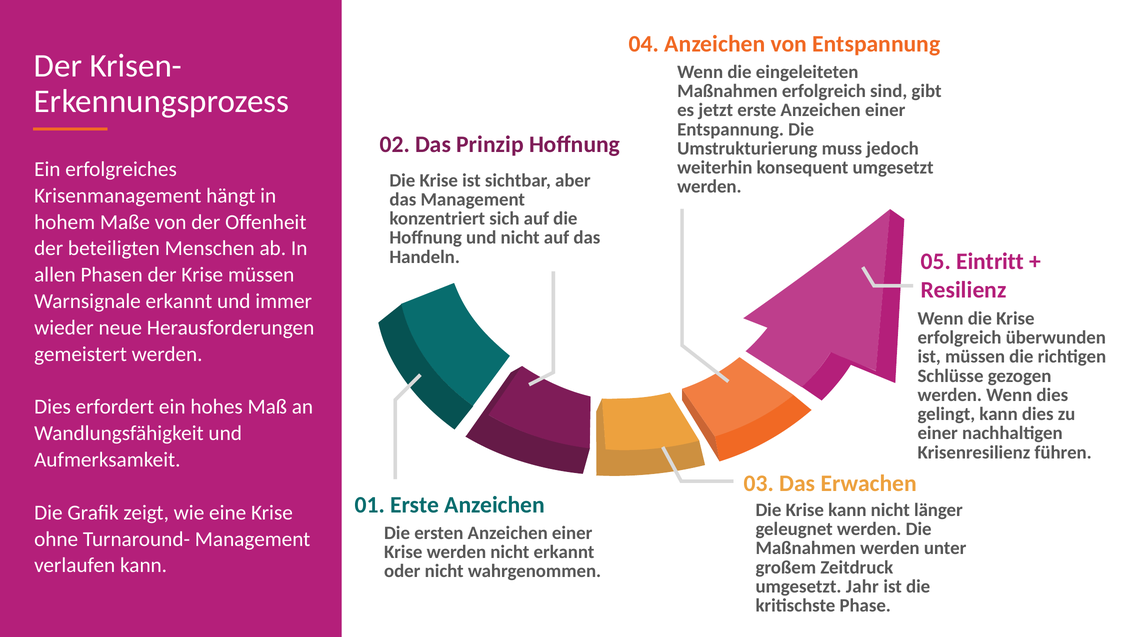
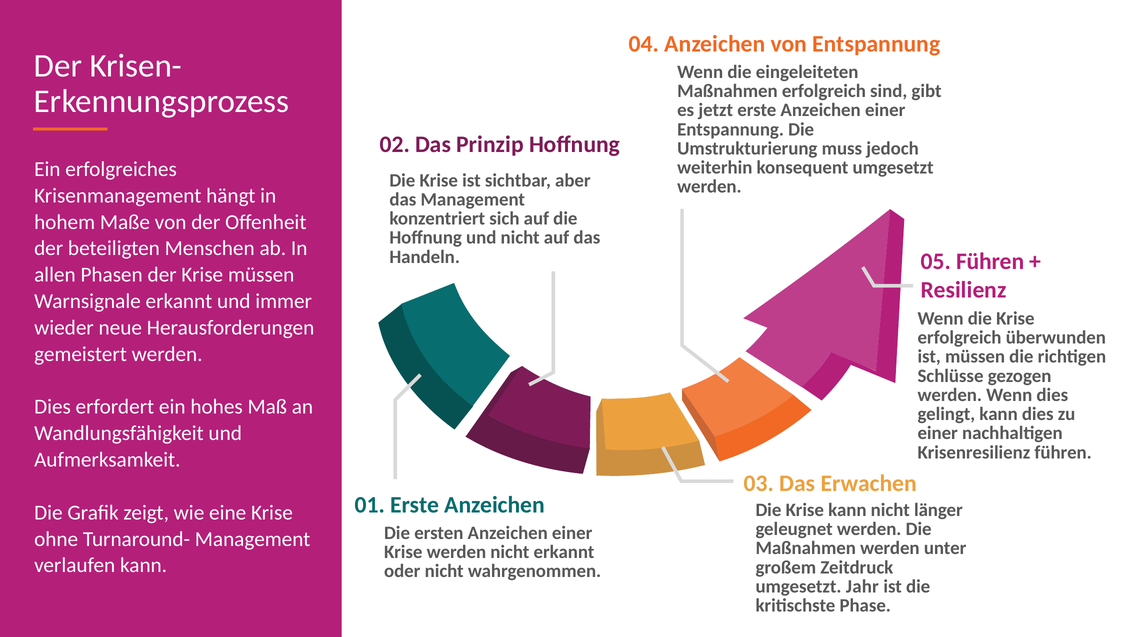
05 Eintritt: Eintritt -> Führen
